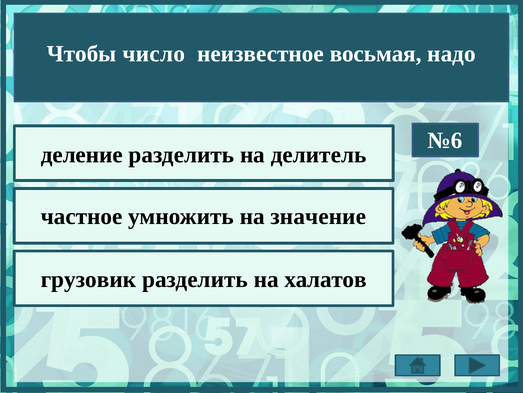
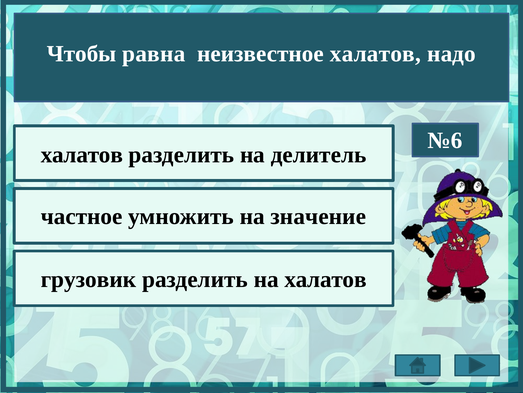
число: число -> равна
неизвестное восьмая: восьмая -> халатов
деление at (82, 155): деление -> халатов
